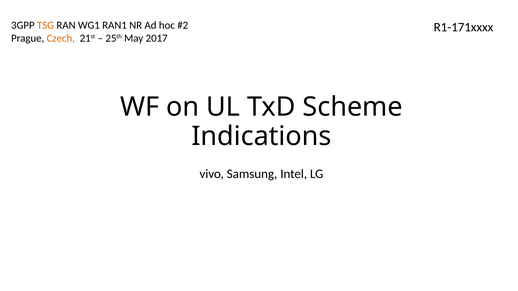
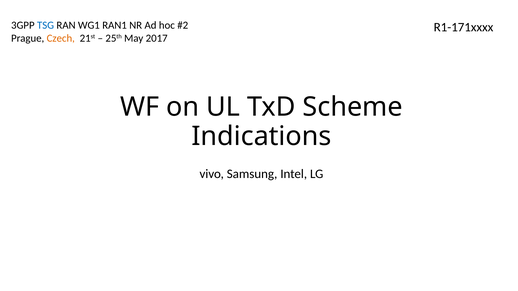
TSG colour: orange -> blue
